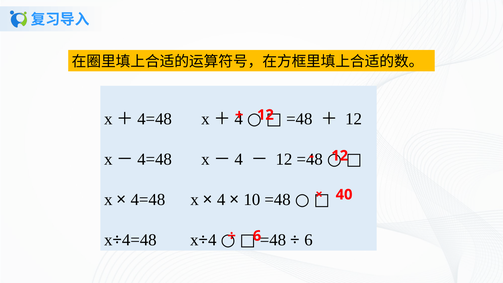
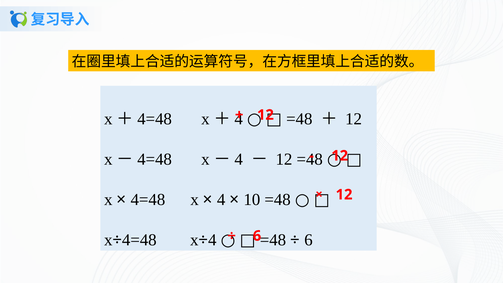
40 at (344, 195): 40 -> 12
